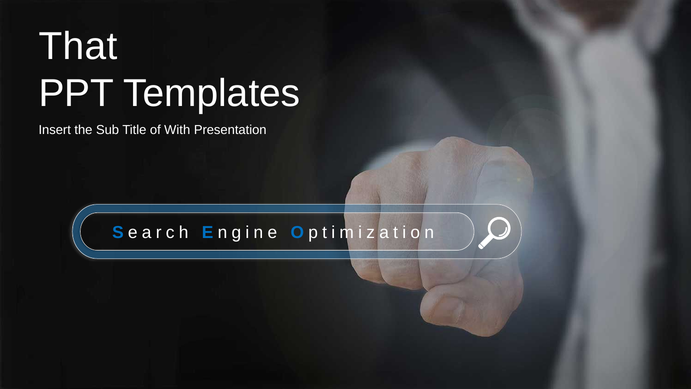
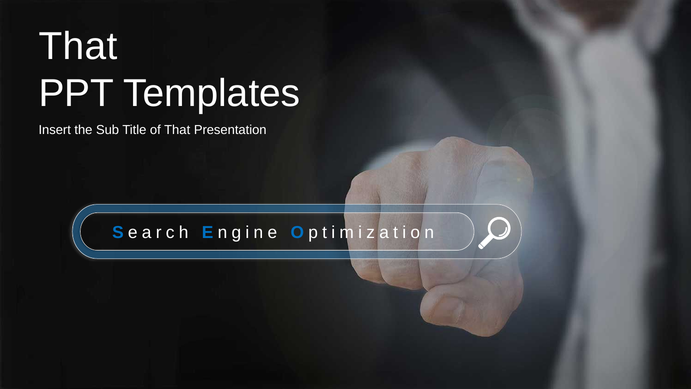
of With: With -> That
